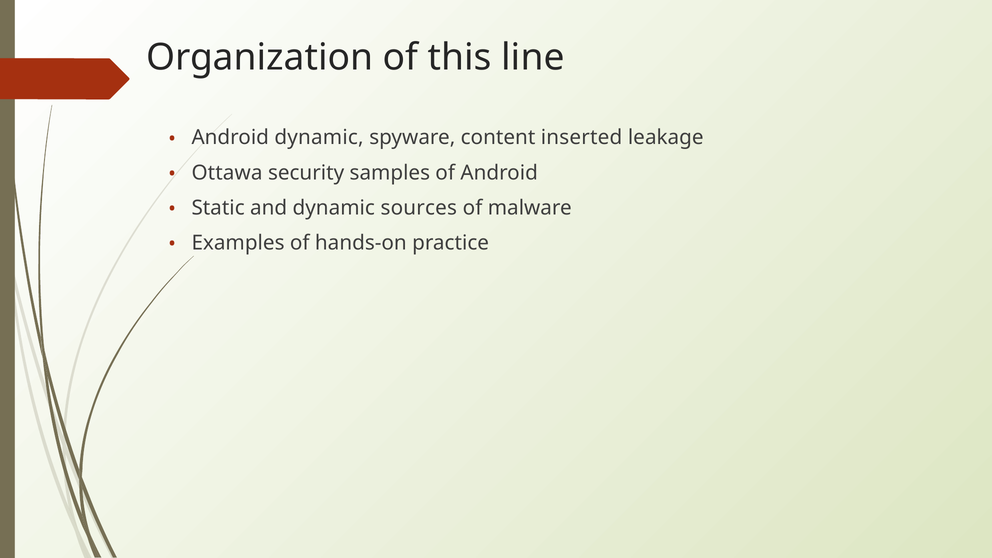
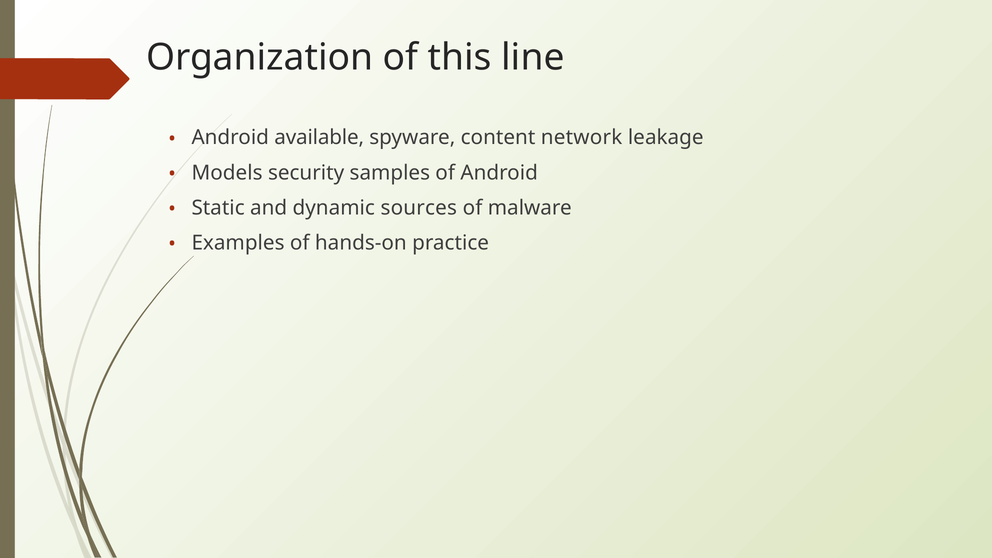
Android dynamic: dynamic -> available
inserted: inserted -> network
Ottawa: Ottawa -> Models
